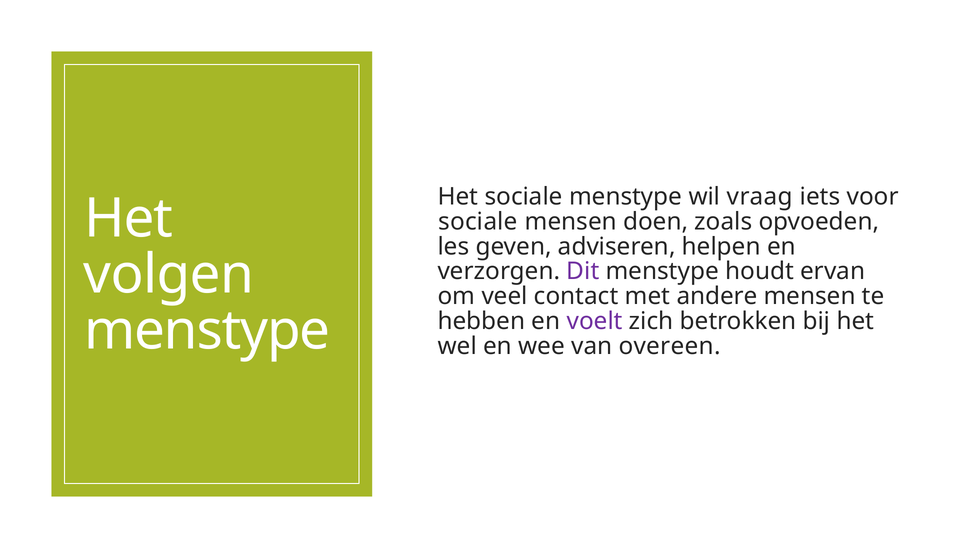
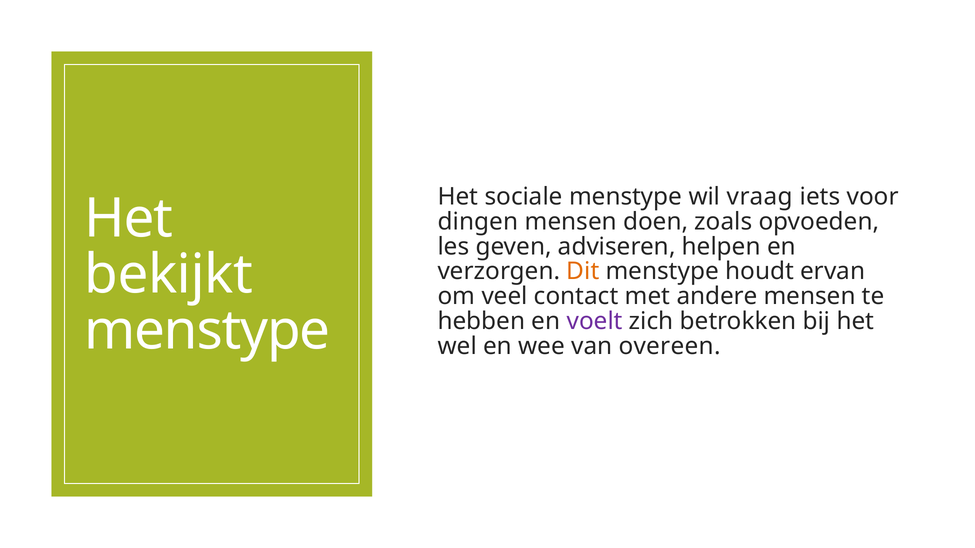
sociale at (478, 222): sociale -> dingen
volgen: volgen -> bekijkt
Dit colour: purple -> orange
